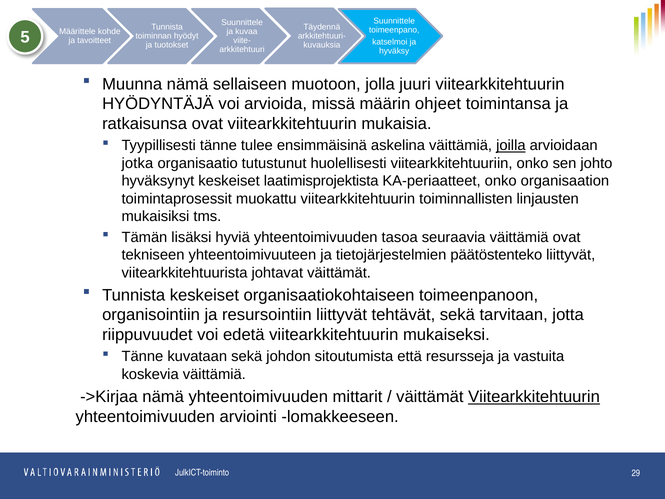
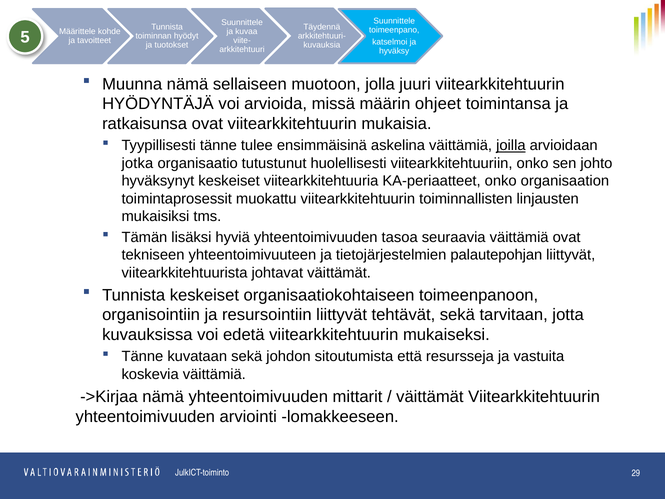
laatimisprojektista: laatimisprojektista -> viitearkkitehtuuria
päätöstenteko: päätöstenteko -> palautepohjan
riippuvuudet: riippuvuudet -> kuvauksissa
Viitearkkitehtuurin at (534, 396) underline: present -> none
